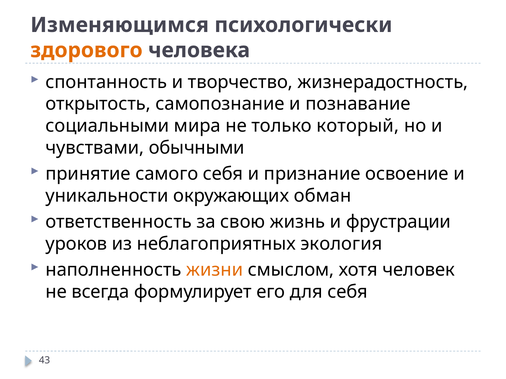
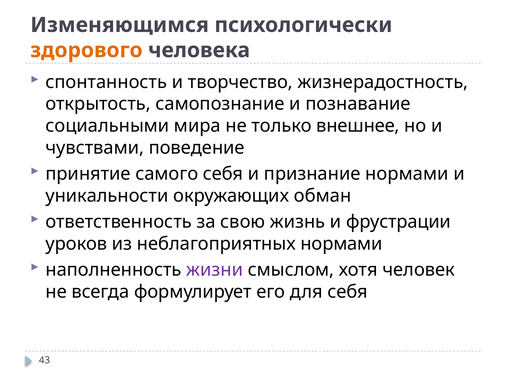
который: который -> внешнее
обычными: обычными -> поведение
признание освоение: освоение -> нормами
неблагоприятных экология: экология -> нормами
жизни colour: orange -> purple
